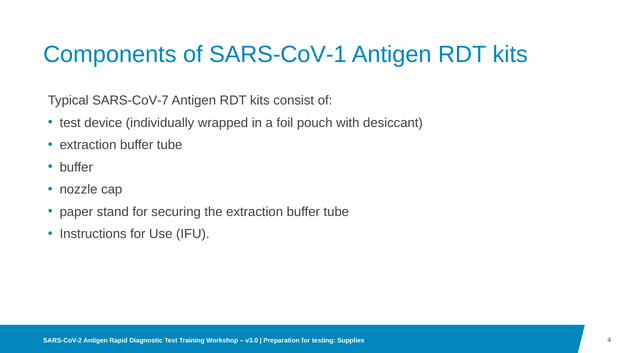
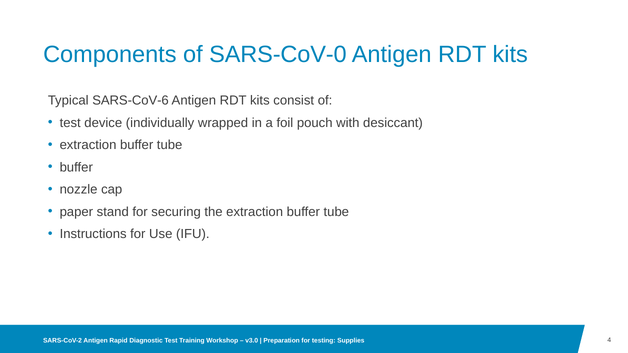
SARS-CoV-1: SARS-CoV-1 -> SARS-CoV-0
SARS-CoV-7: SARS-CoV-7 -> SARS-CoV-6
